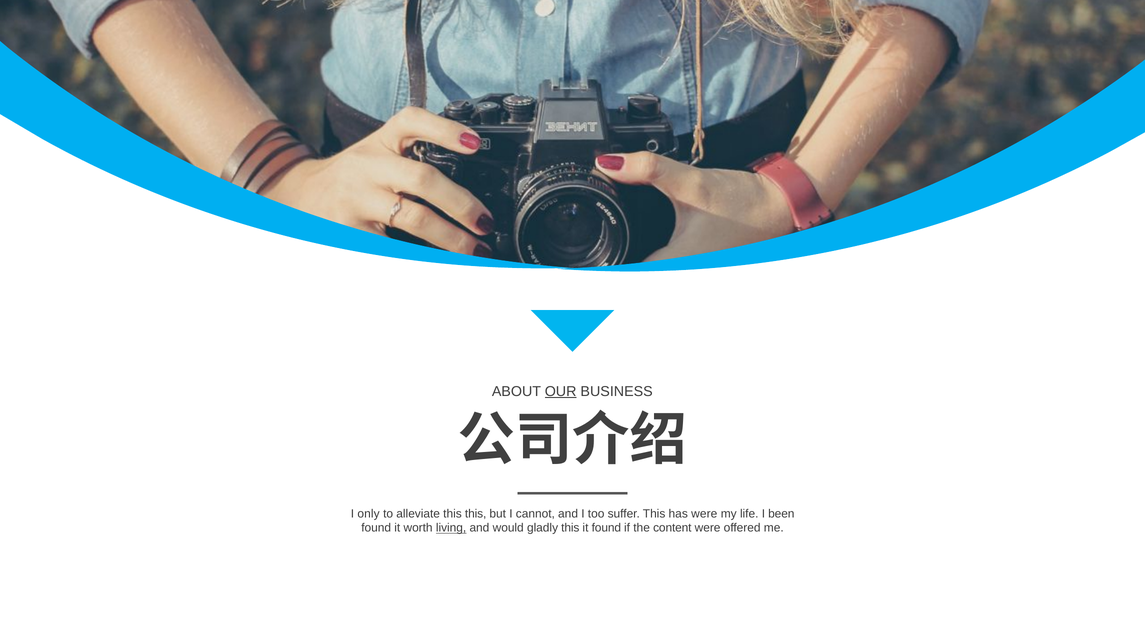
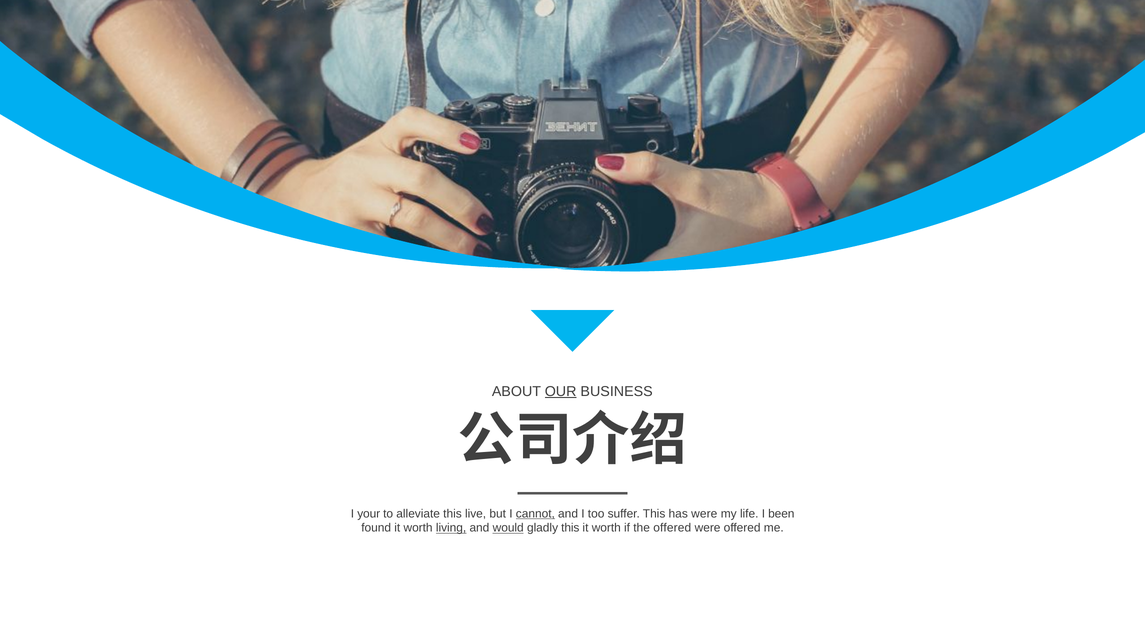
only: only -> your
this this: this -> live
cannot underline: none -> present
would underline: none -> present
found at (606, 528): found -> worth
the content: content -> offered
